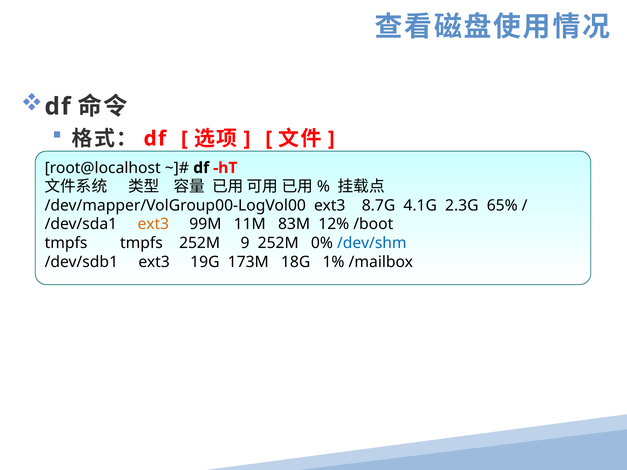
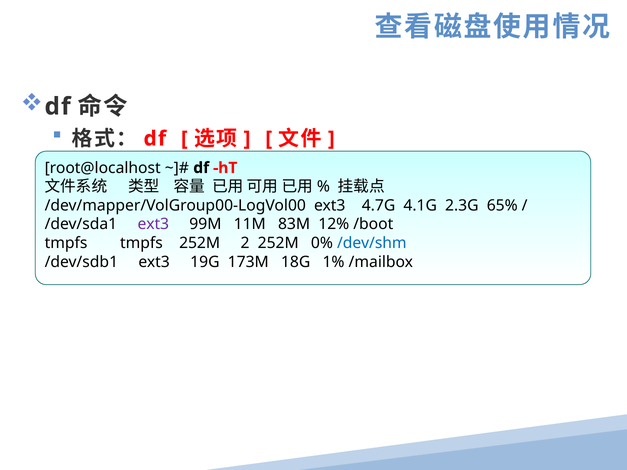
8.7G: 8.7G -> 4.7G
ext3 at (153, 224) colour: orange -> purple
9: 9 -> 2
